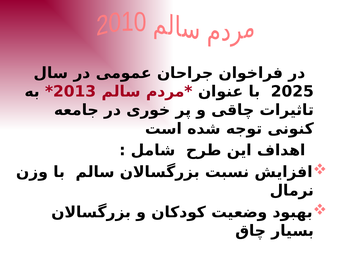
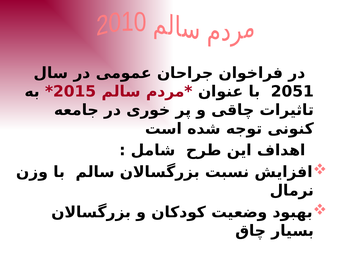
2013: 2013 -> 2015
2025: 2025 -> 2051
